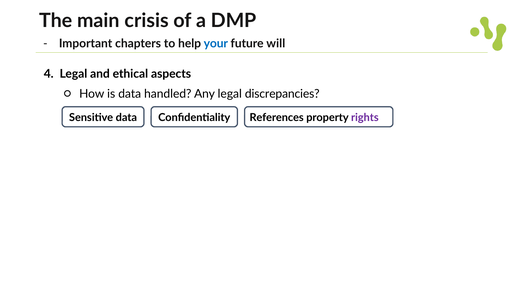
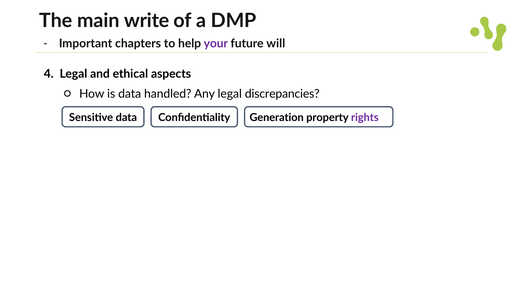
crisis: crisis -> write
your colour: blue -> purple
References: References -> Generation
